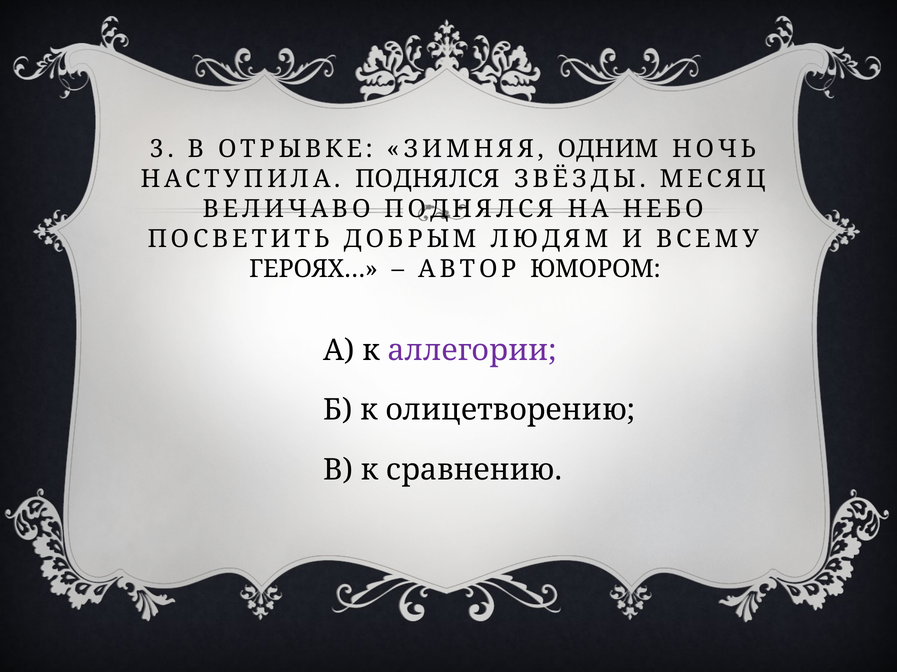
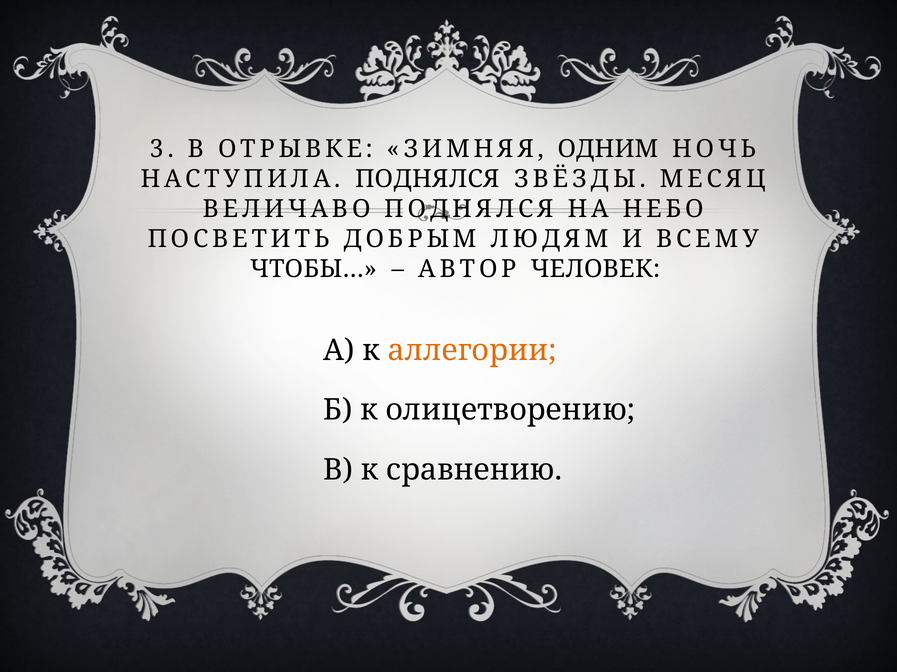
ГЕРОЯХ…: ГЕРОЯХ… -> ЧТОБЫ…
ЮМОРОМ: ЮМОРОМ -> ЧЕЛОВЕК
аллегории colour: purple -> orange
